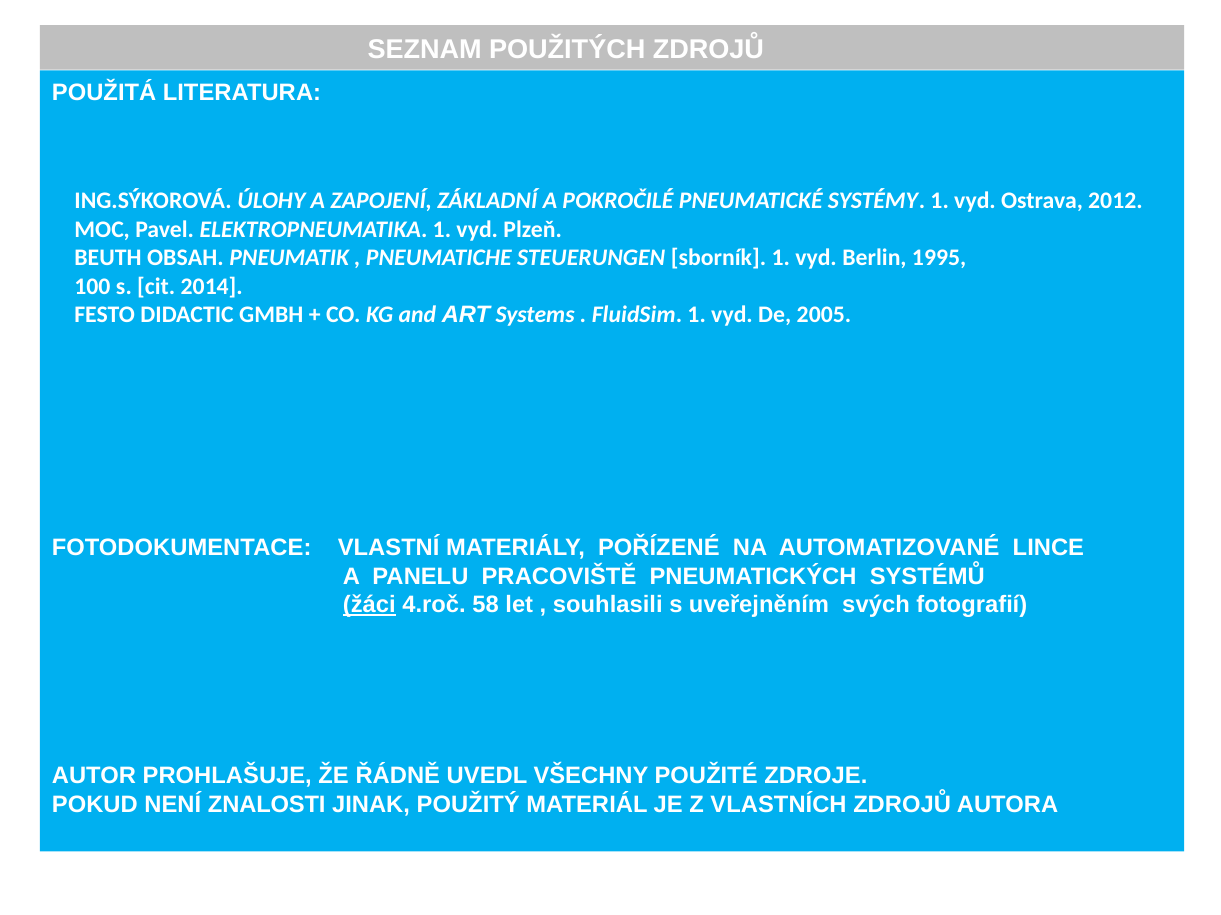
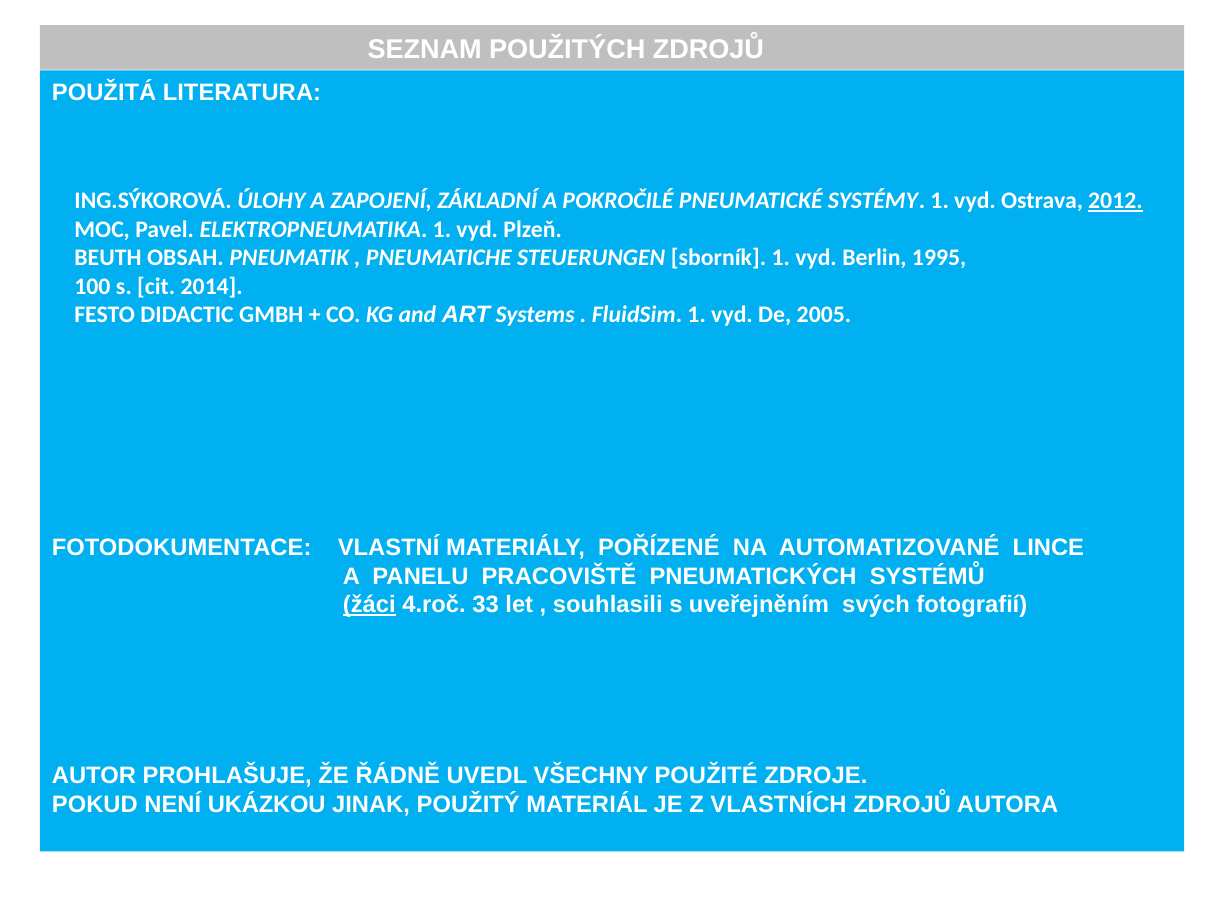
2012 underline: none -> present
58: 58 -> 33
ZNALOSTI: ZNALOSTI -> UKÁZKOU
